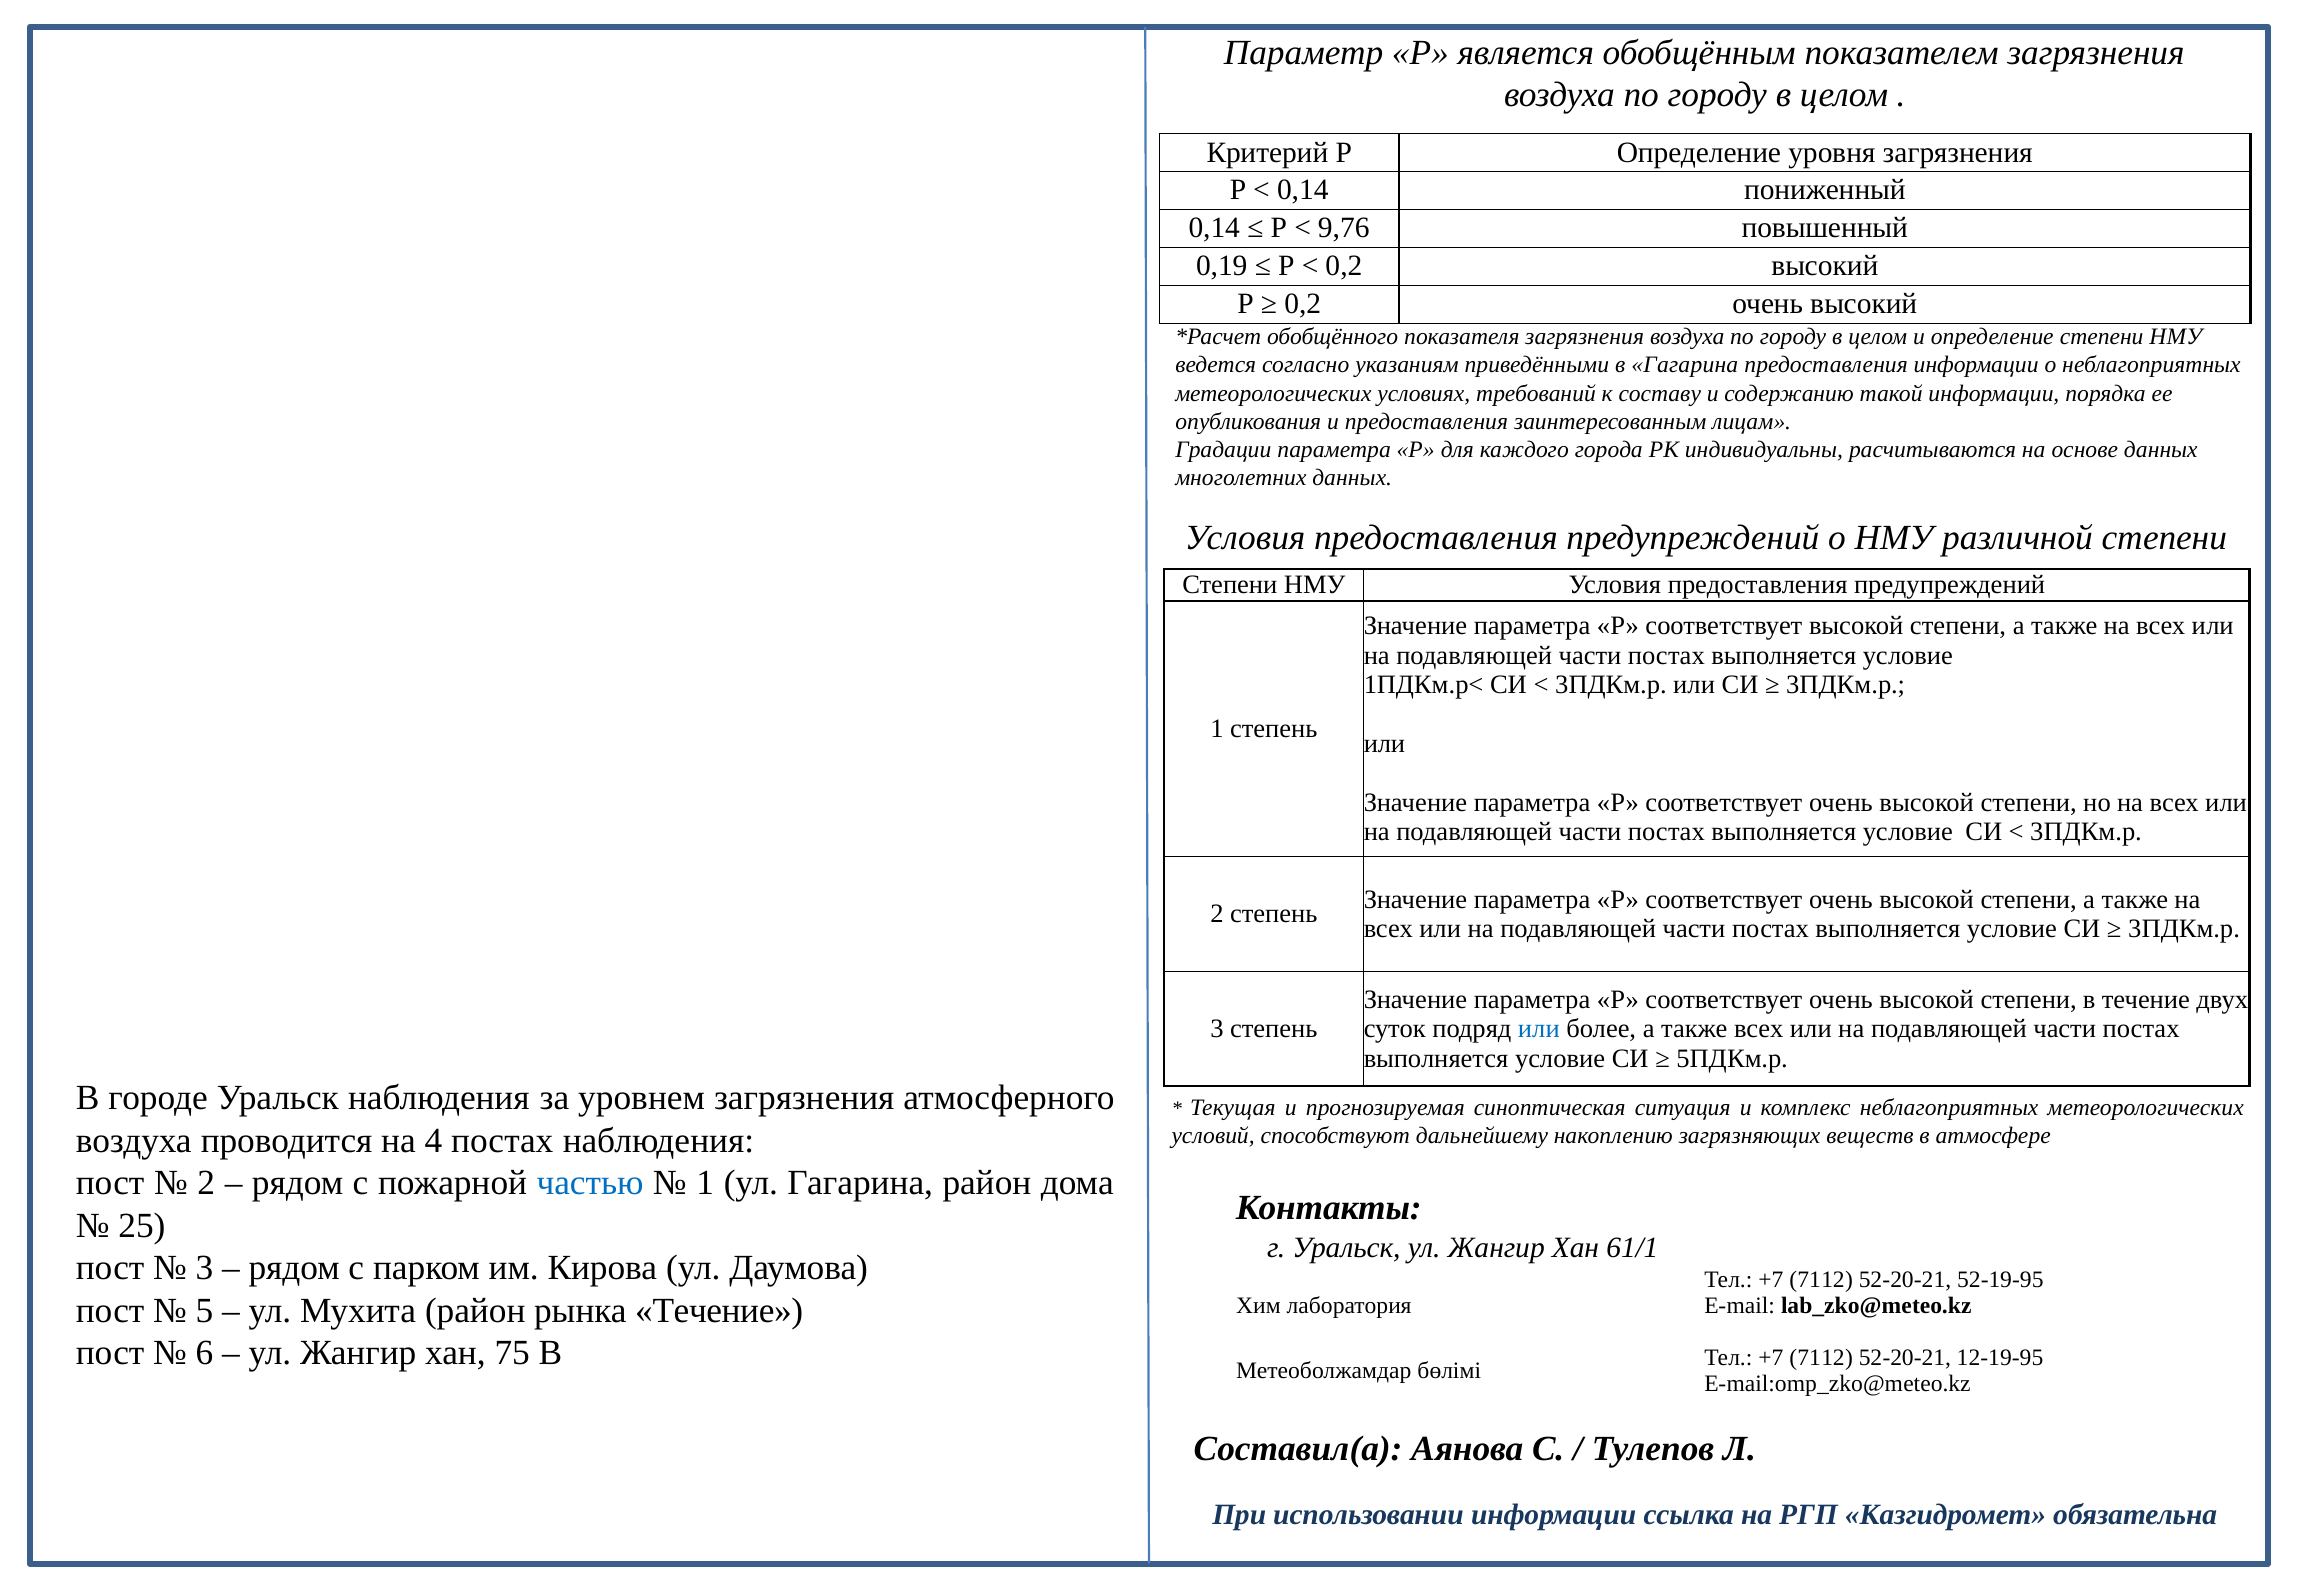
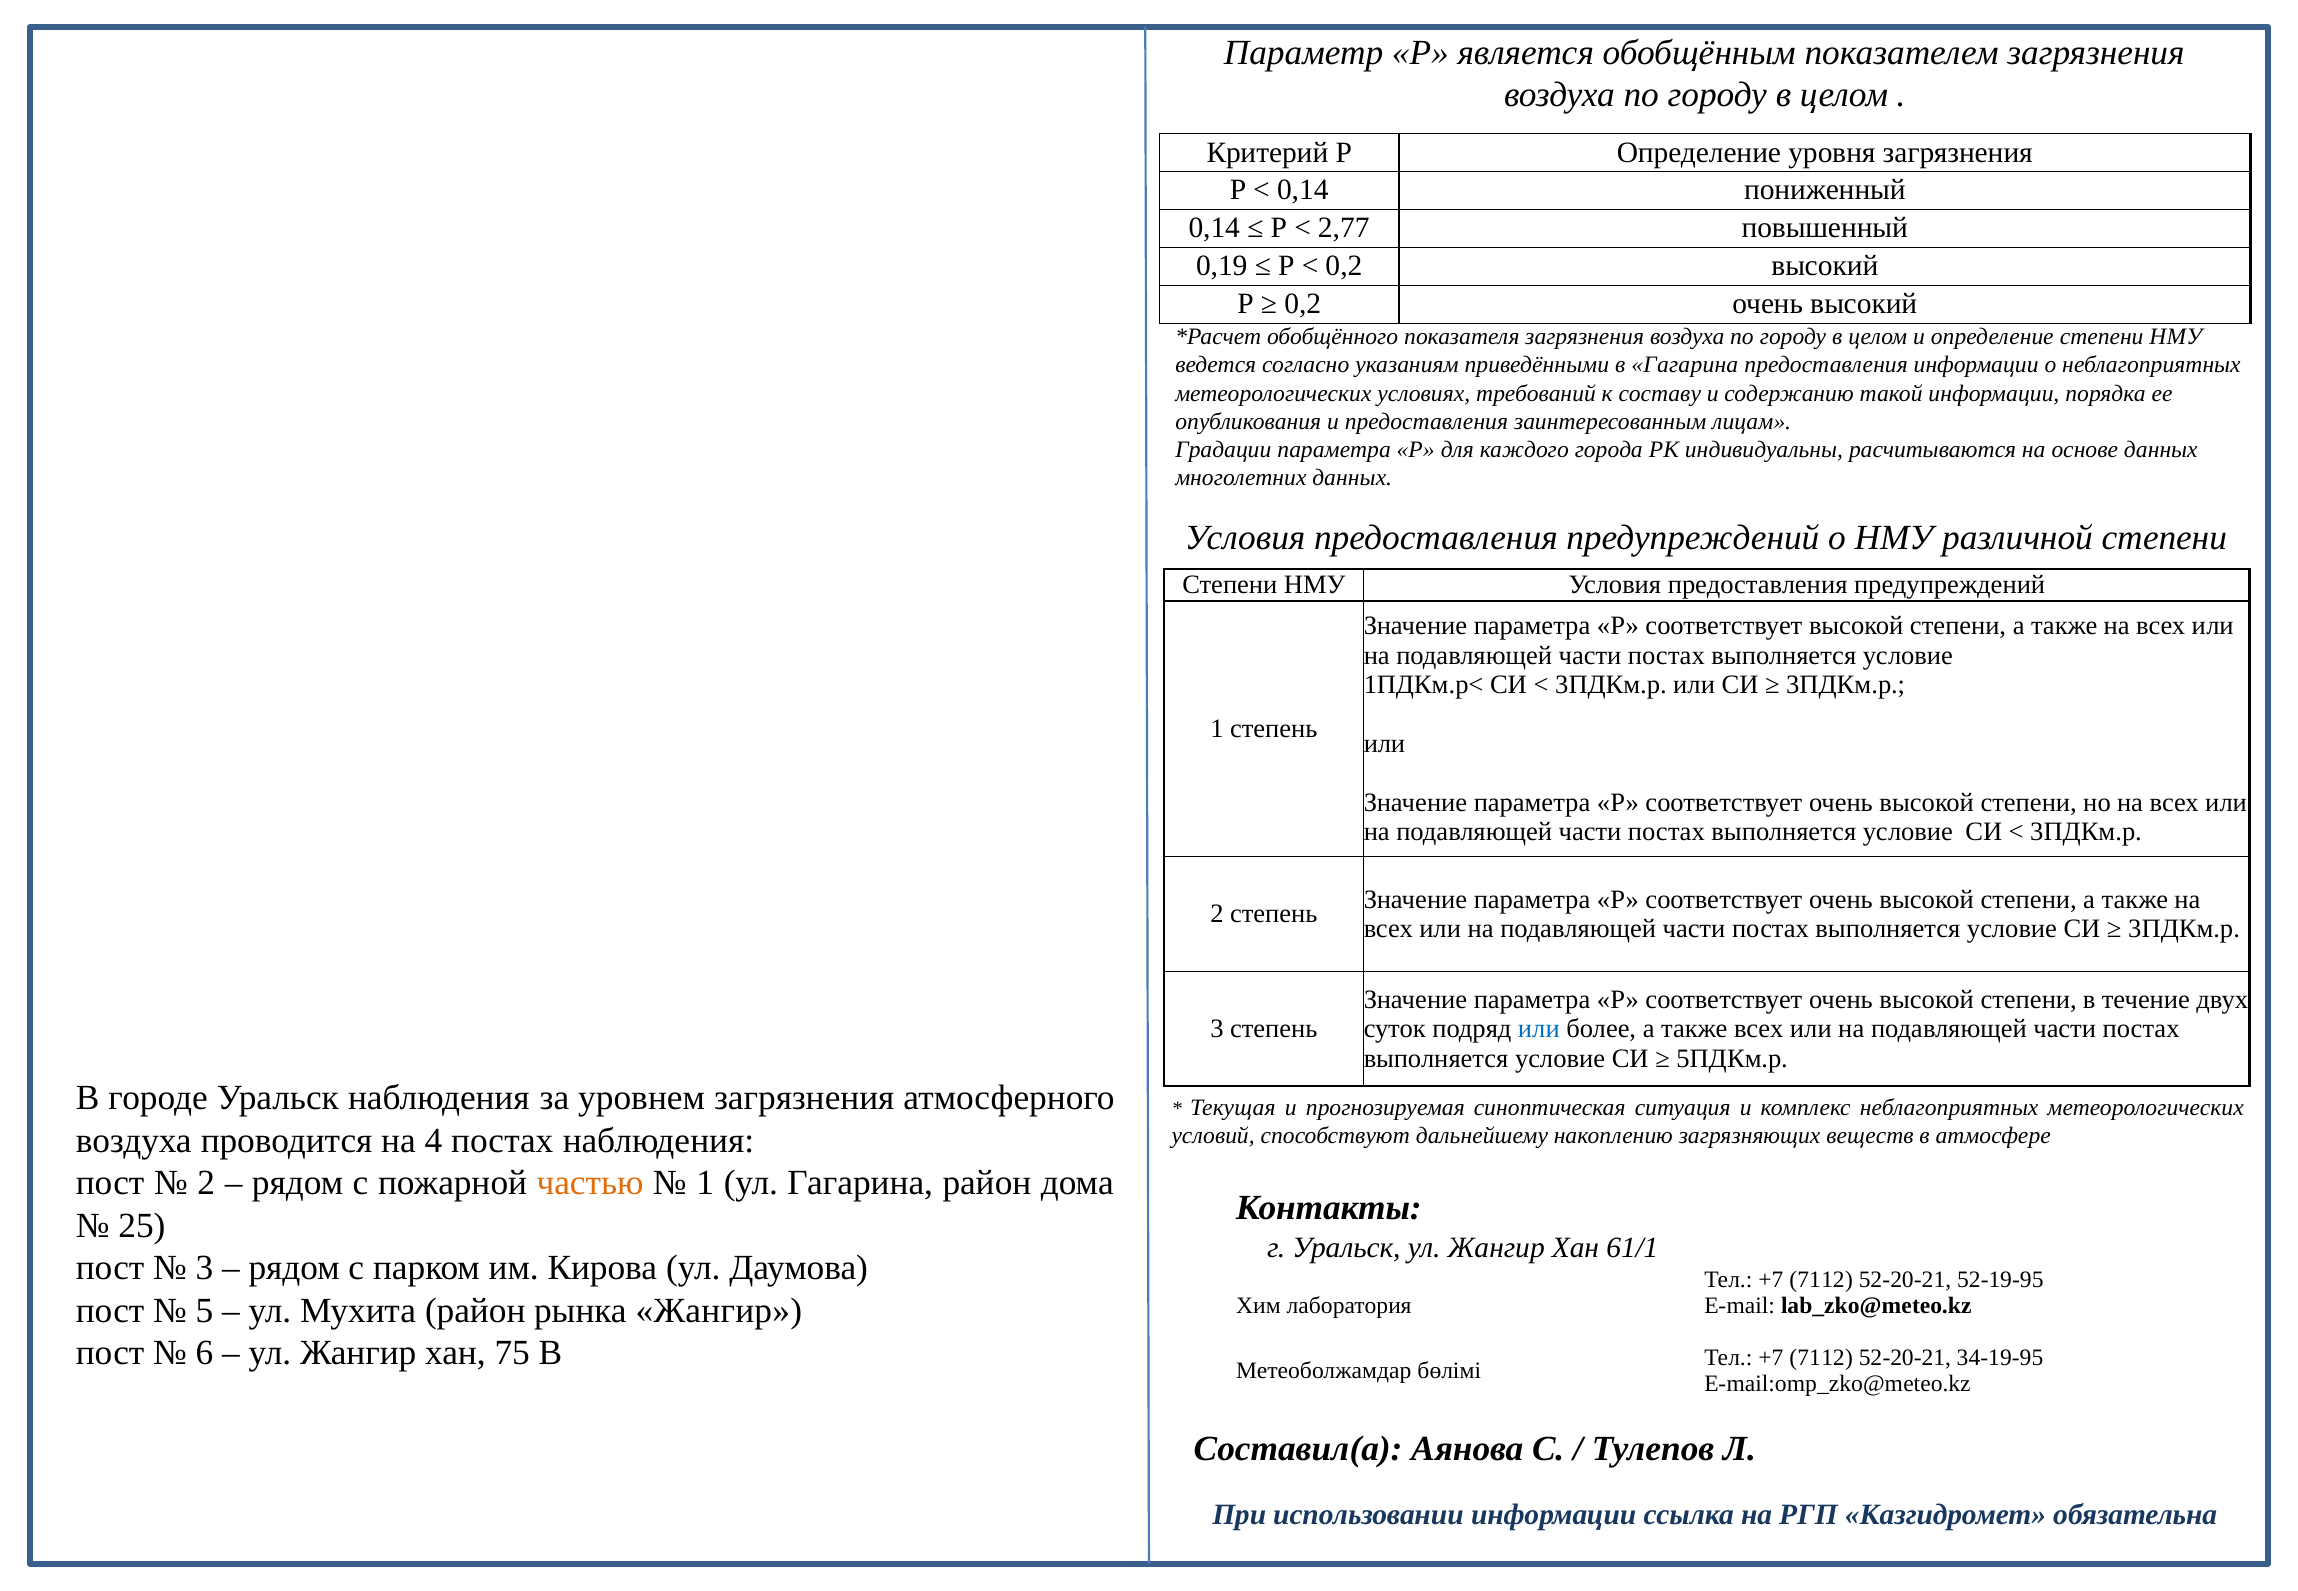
9,76: 9,76 -> 2,77
частью colour: blue -> orange
рынка Течение: Течение -> Жангир
12-19-95: 12-19-95 -> 34-19-95
